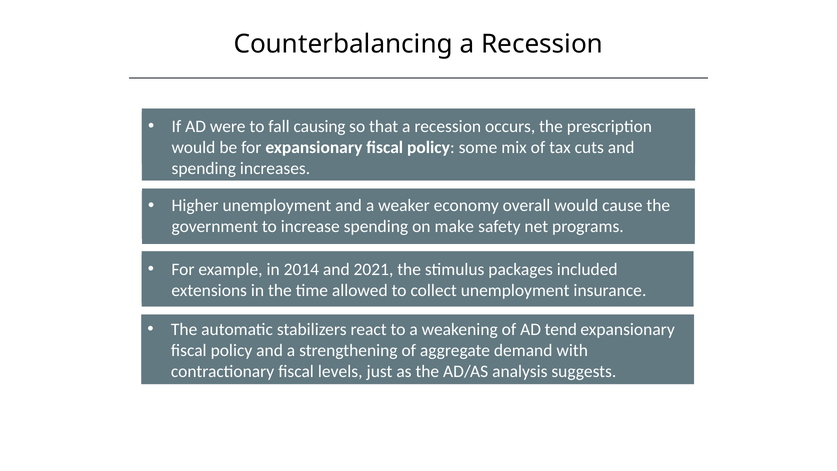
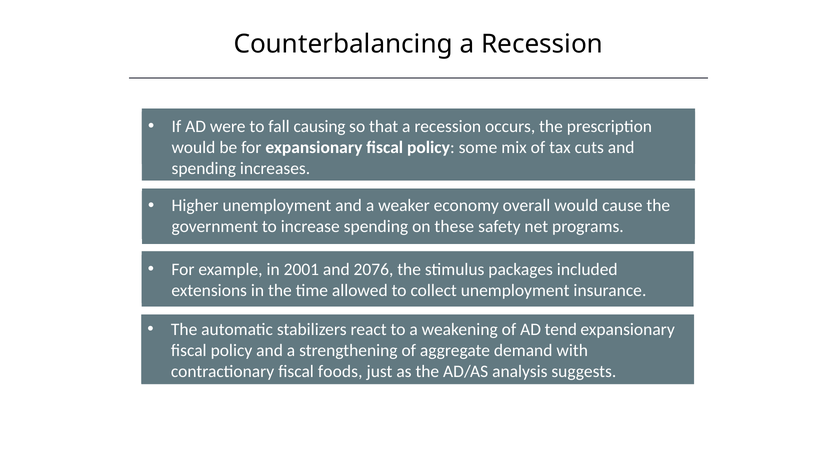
make: make -> these
2014: 2014 -> 2001
2021: 2021 -> 2076
levels: levels -> foods
